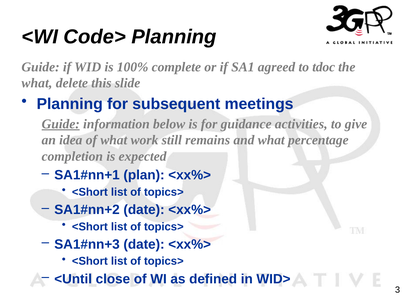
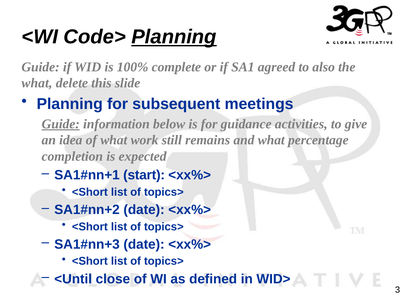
Planning at (174, 37) underline: none -> present
tdoc: tdoc -> also
plan: plan -> start
